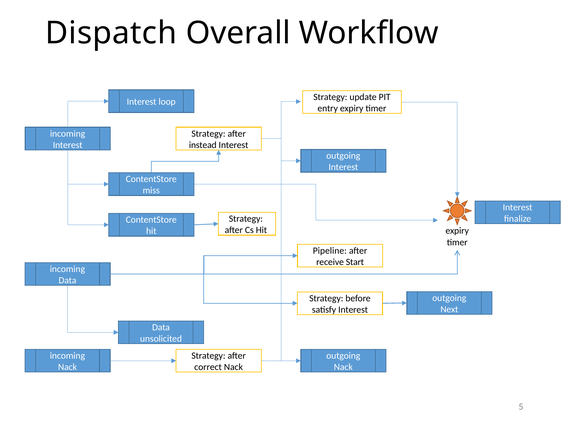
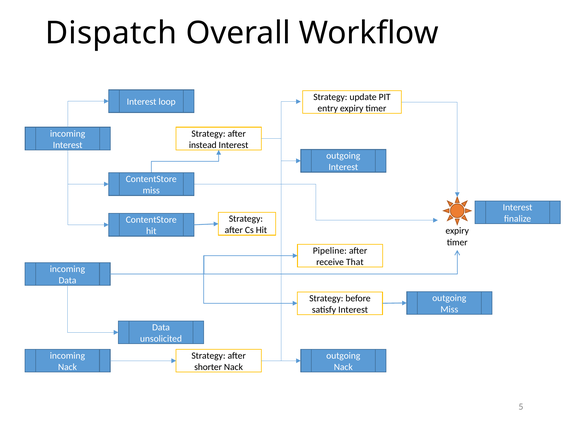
Start: Start -> That
Next at (449, 309): Next -> Miss
correct: correct -> shorter
